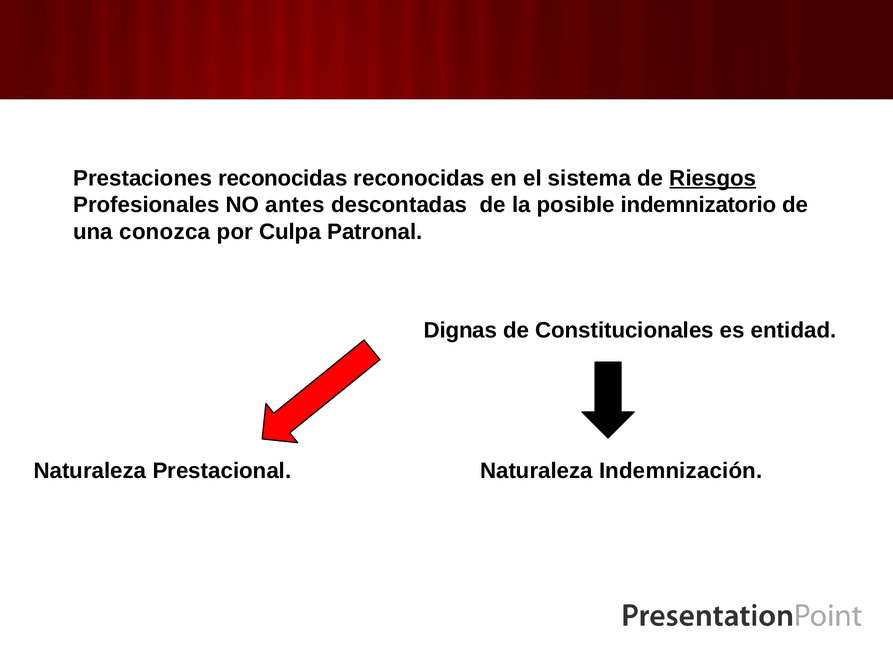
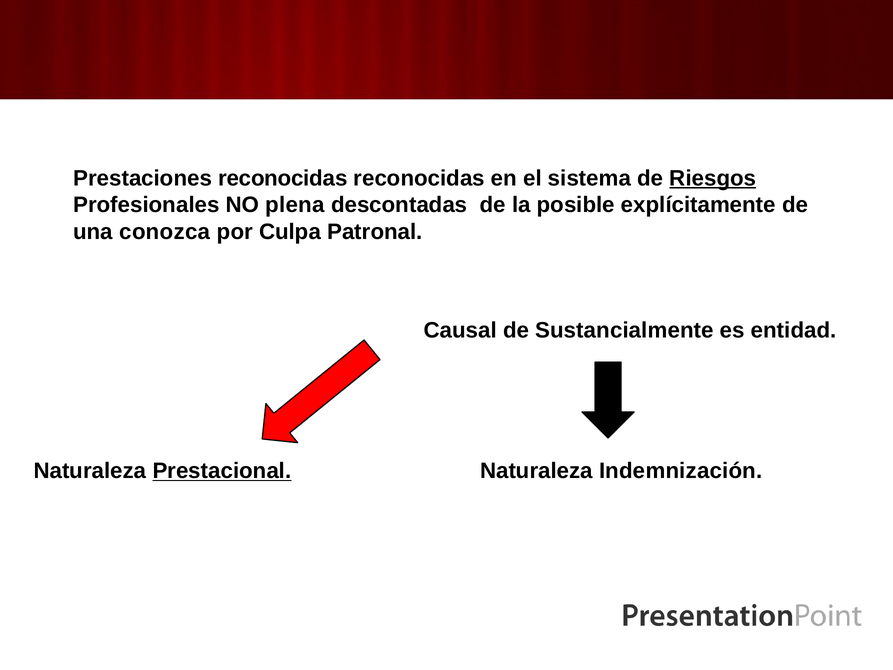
antes: antes -> plena
indemnizatorio: indemnizatorio -> explícitamente
Dignas: Dignas -> Causal
Constitucionales: Constitucionales -> Sustancialmente
Prestacional underline: none -> present
